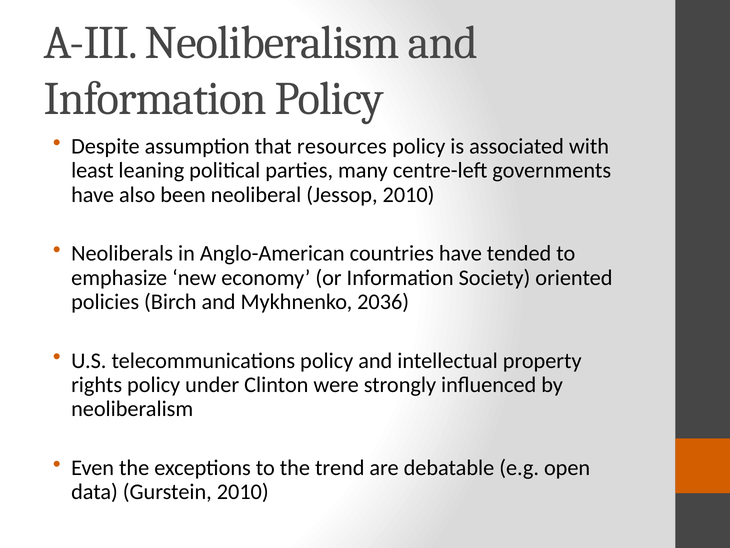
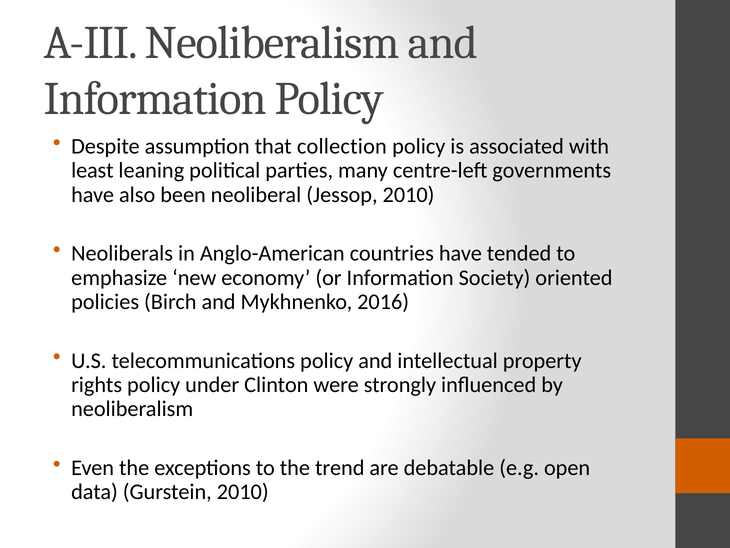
resources: resources -> collection
2036: 2036 -> 2016
